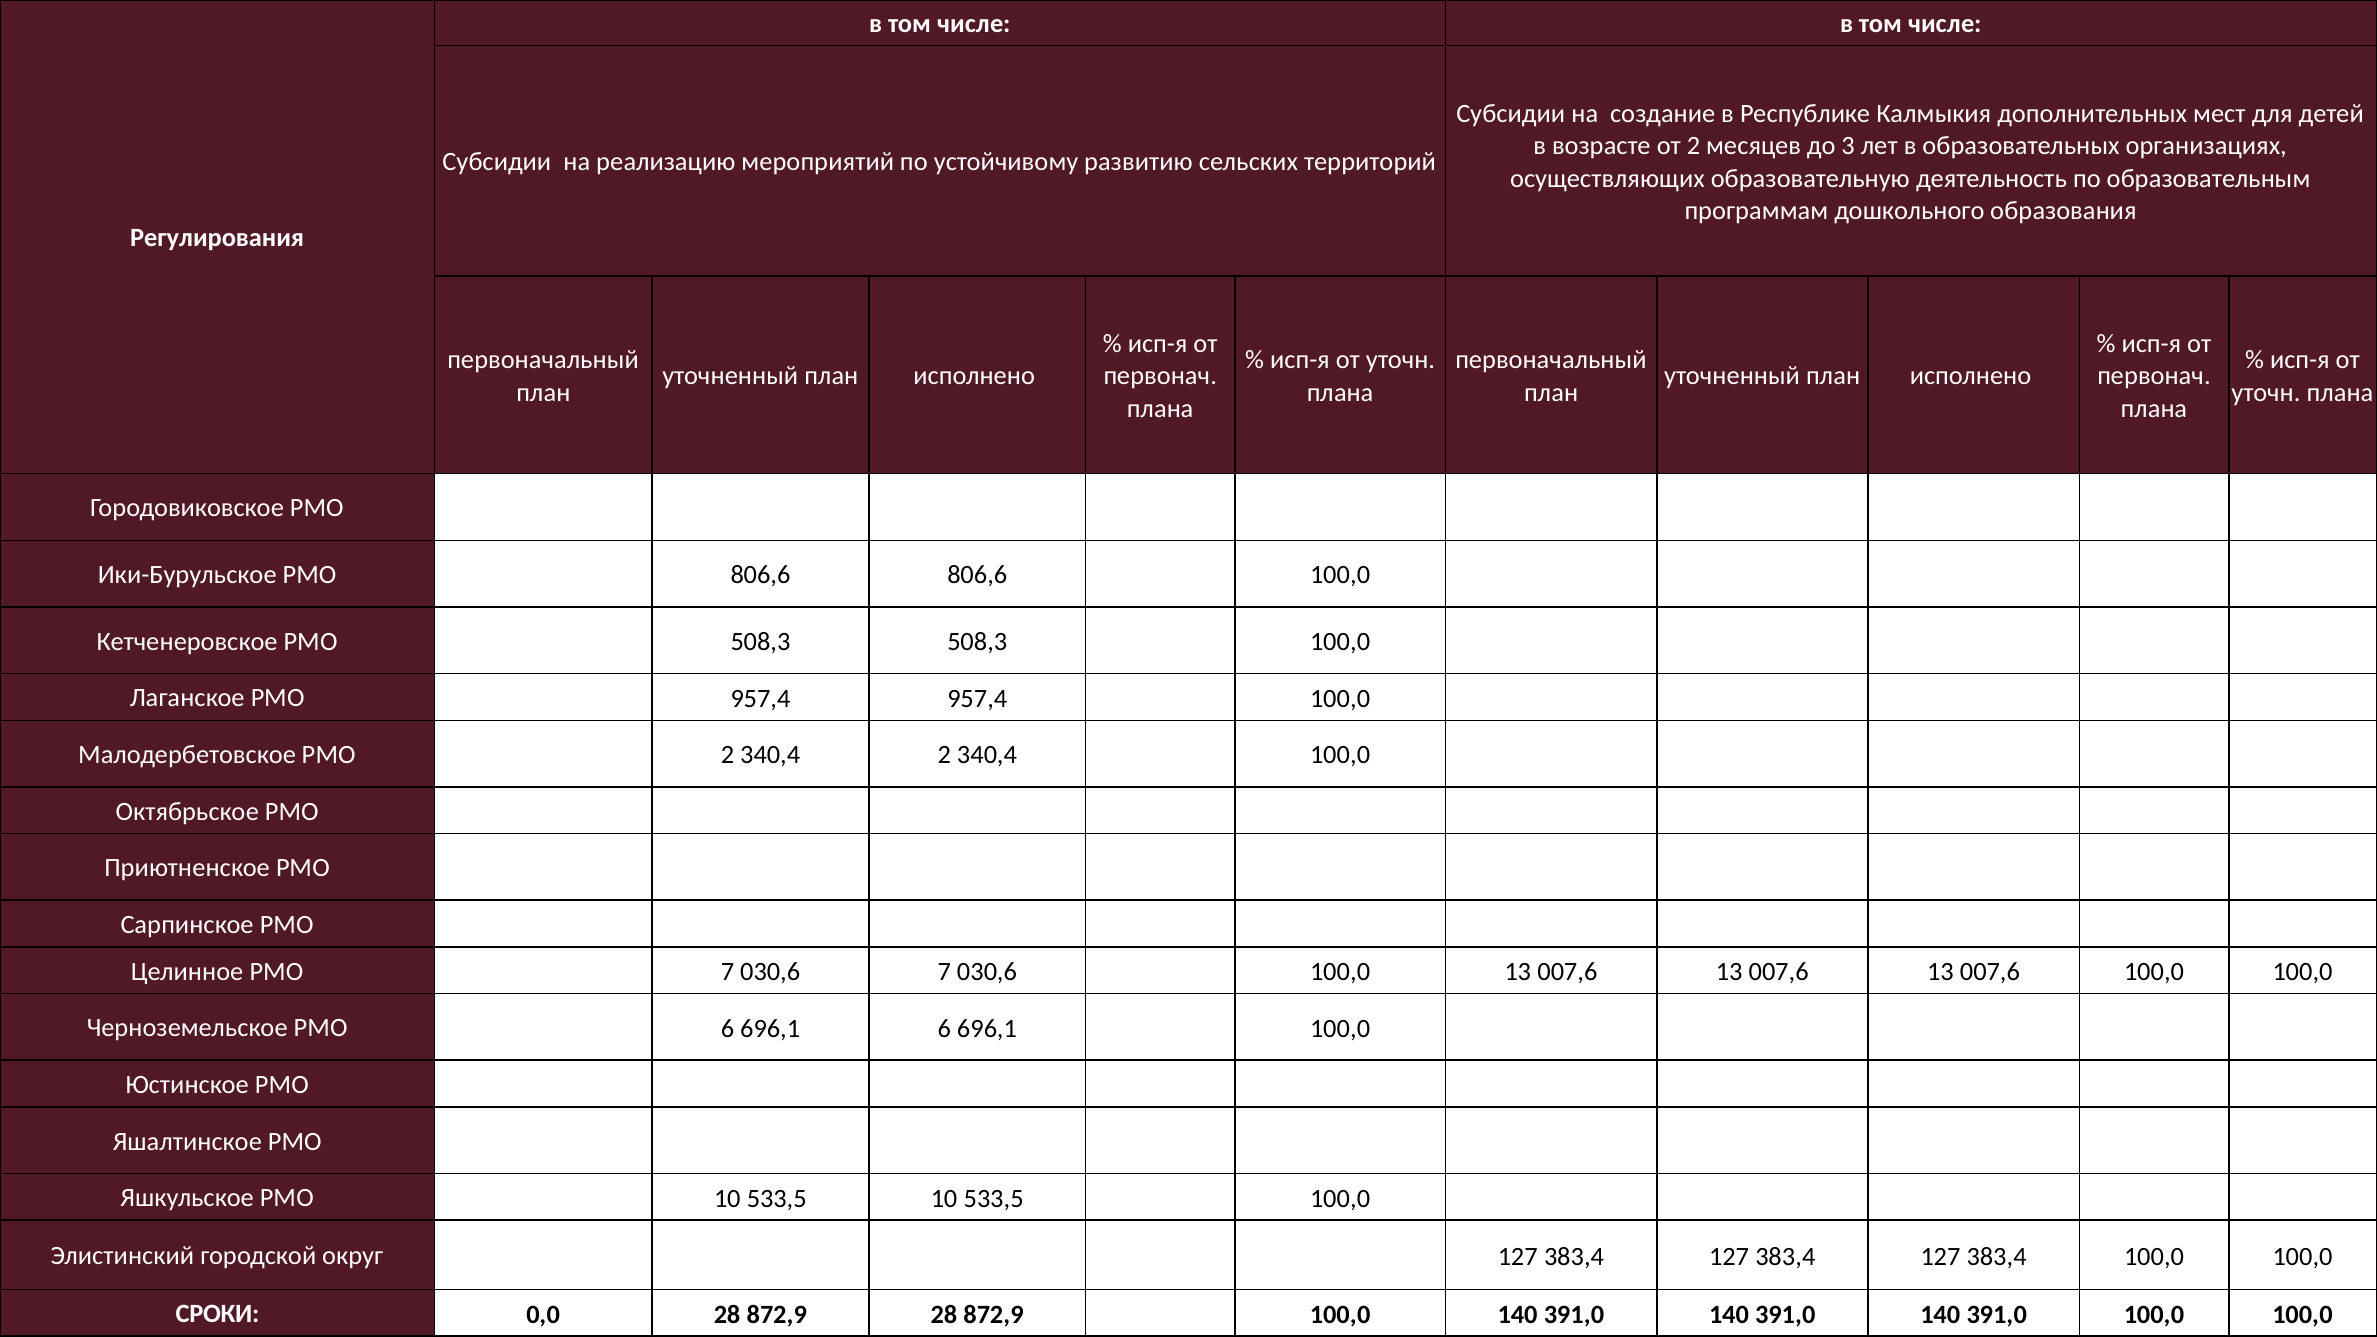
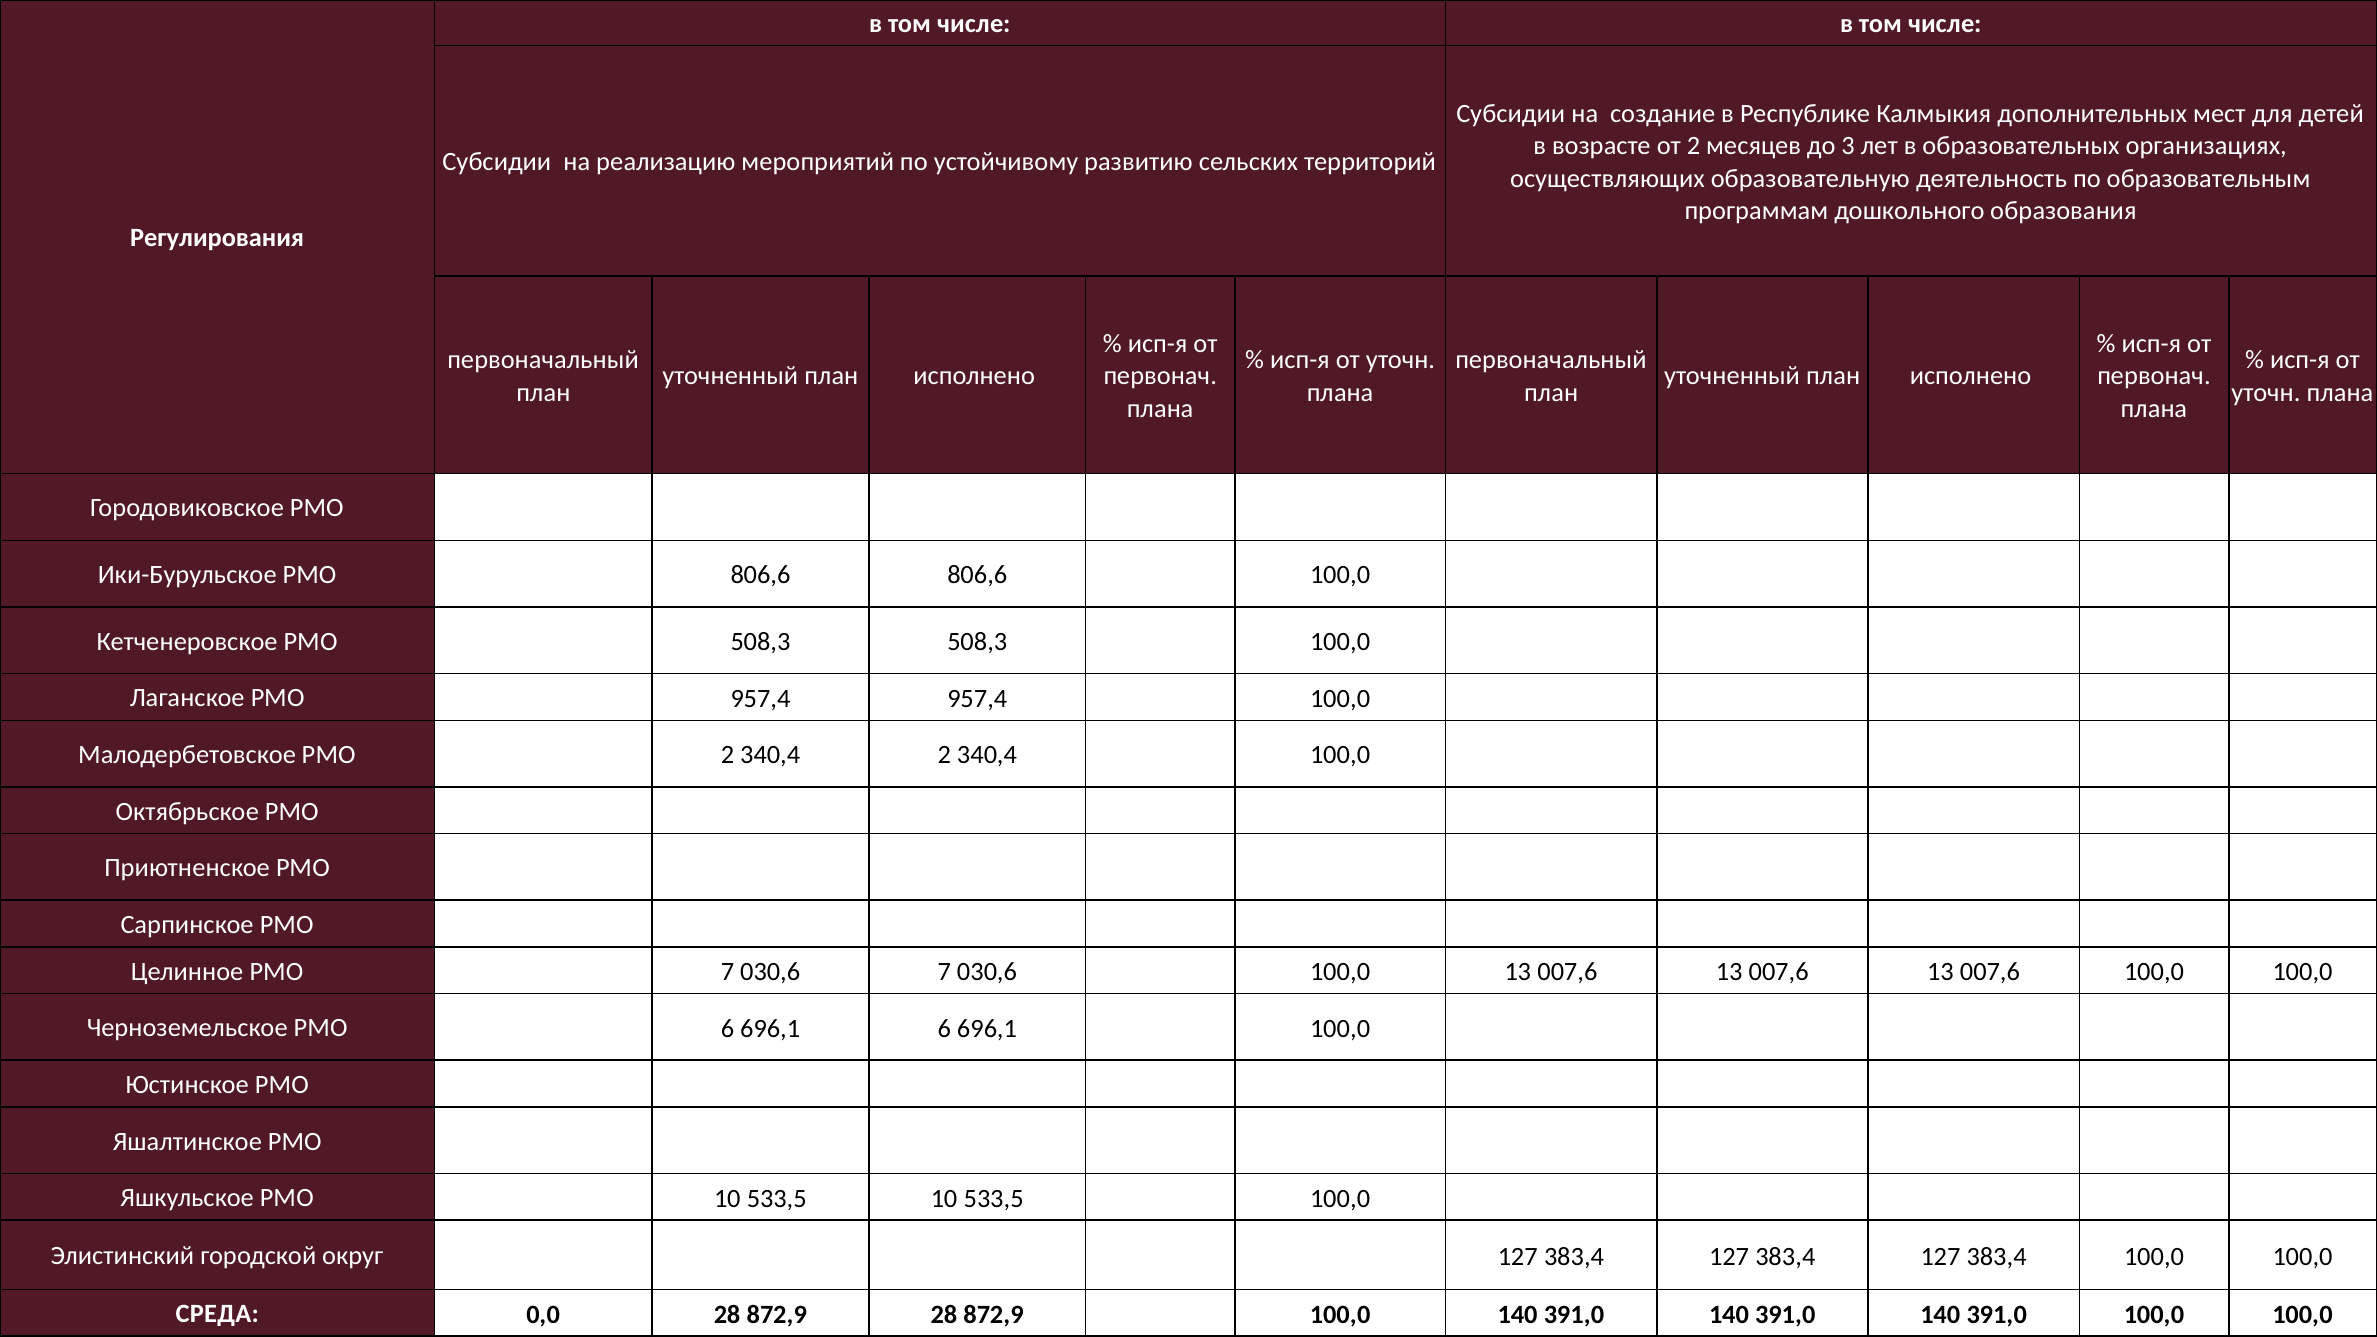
СРОКИ: СРОКИ -> СРЕДА
